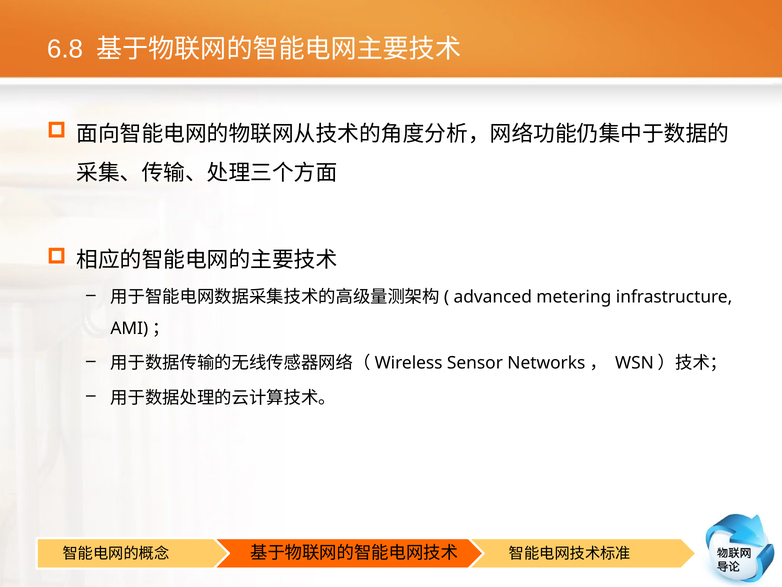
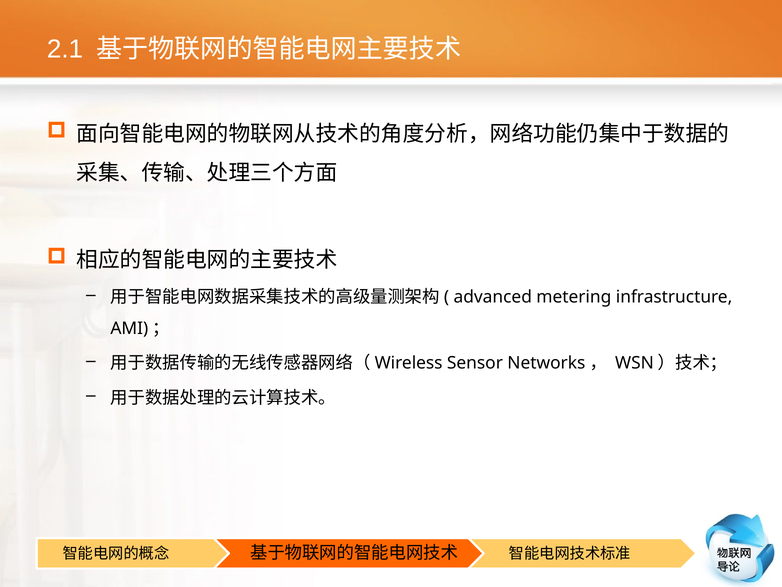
6.8: 6.8 -> 2.1
